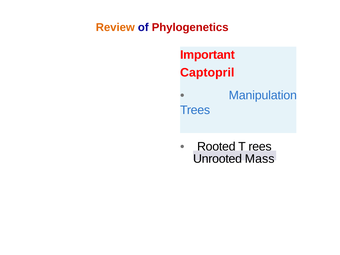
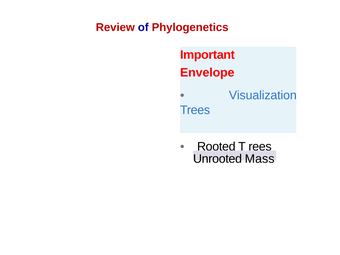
Review colour: orange -> red
Captopril: Captopril -> Envelope
Manipulation: Manipulation -> Visualization
